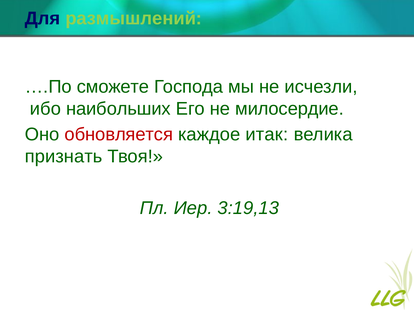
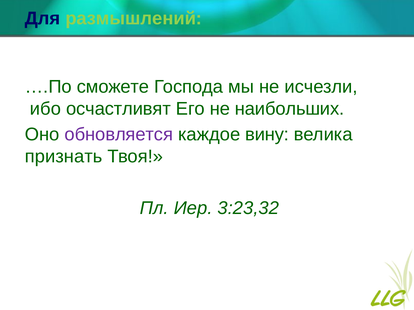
наибольших: наибольших -> осчастливят
милосердие: милосердие -> наибольших
обновляется colour: red -> purple
итак: итак -> вину
3:19,13: 3:19,13 -> 3:23,32
